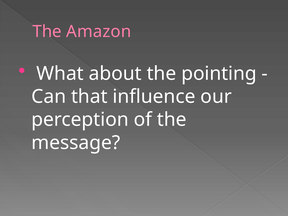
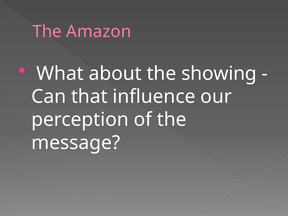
pointing: pointing -> showing
